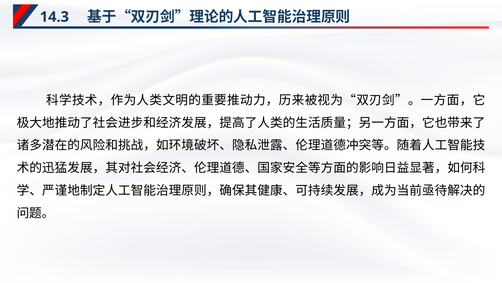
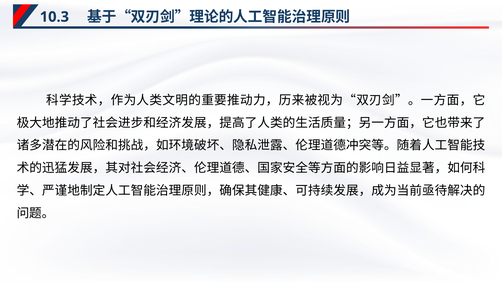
14.3: 14.3 -> 10.3
